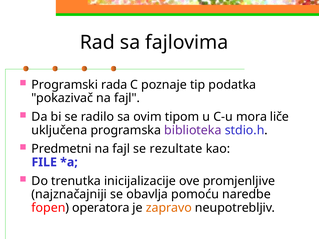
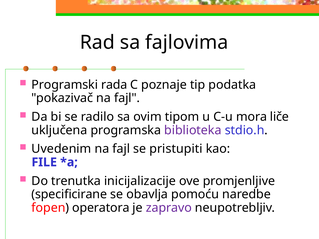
Predmetni: Predmetni -> Uvedenim
rezultate: rezultate -> pristupiti
najznačajniji: najznačajniji -> specificirane
zapravo colour: orange -> purple
